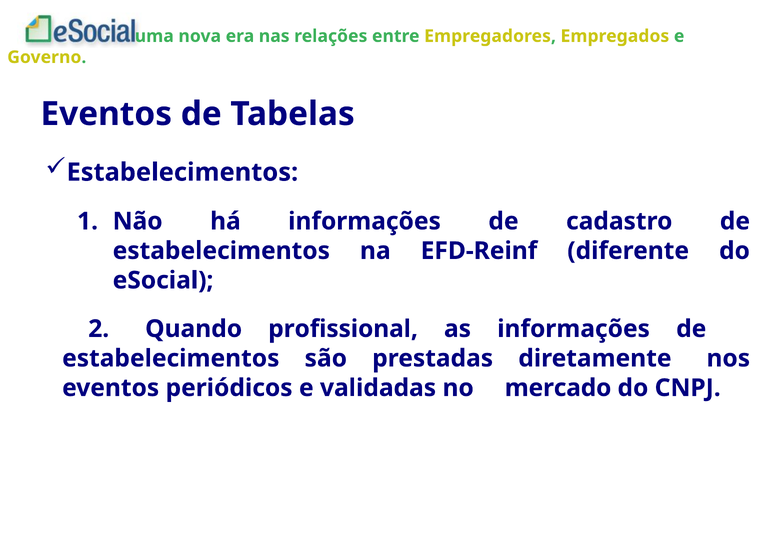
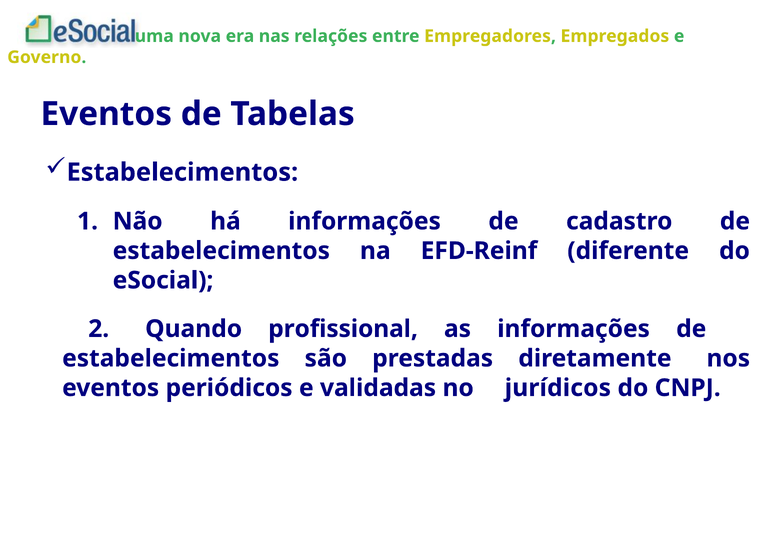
mercado: mercado -> jurídicos
